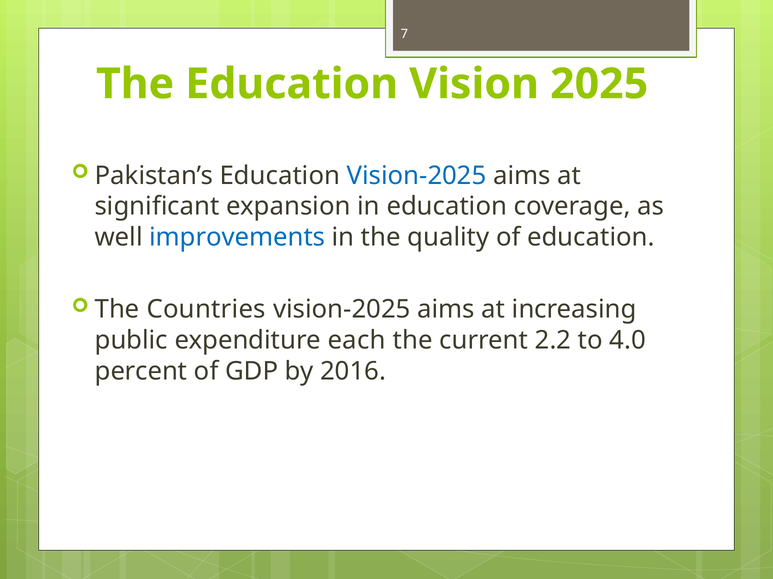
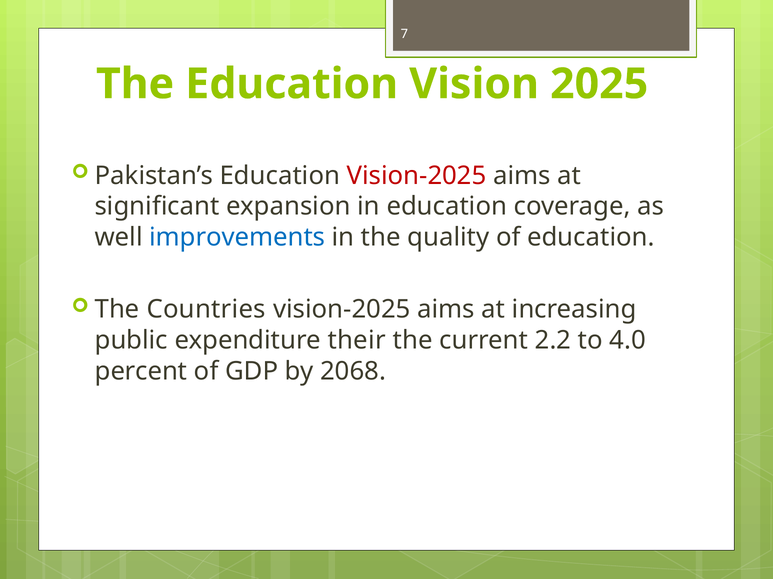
Vision-2025 at (417, 176) colour: blue -> red
each: each -> their
2016: 2016 -> 2068
